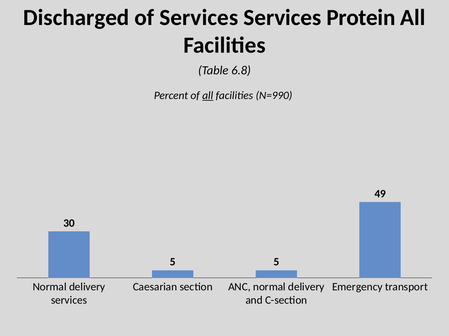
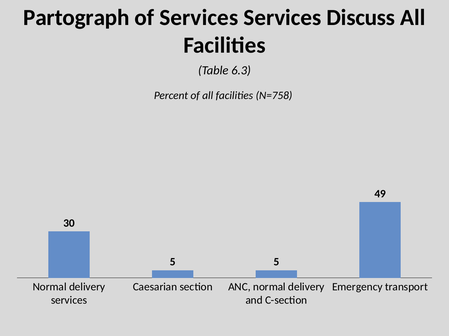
Discharged: Discharged -> Partograph
Protein: Protein -> Discuss
6.8: 6.8 -> 6.3
all at (208, 96) underline: present -> none
N=990: N=990 -> N=758
